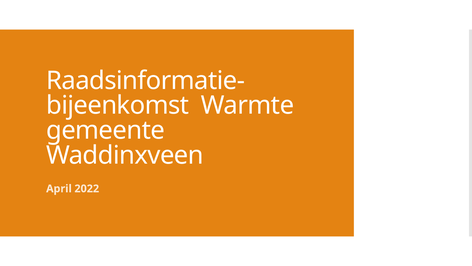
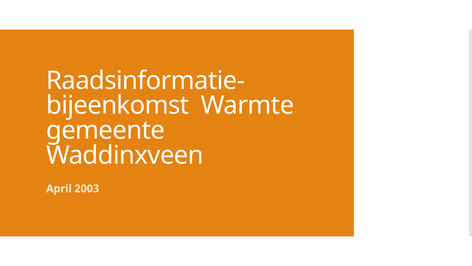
2022: 2022 -> 2003
